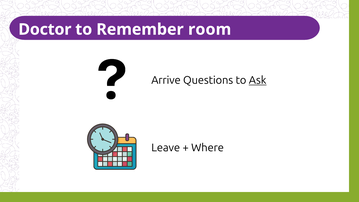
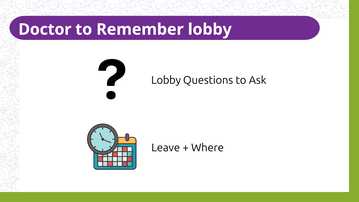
Remember room: room -> lobby
Arrive at (166, 80): Arrive -> Lobby
Ask underline: present -> none
